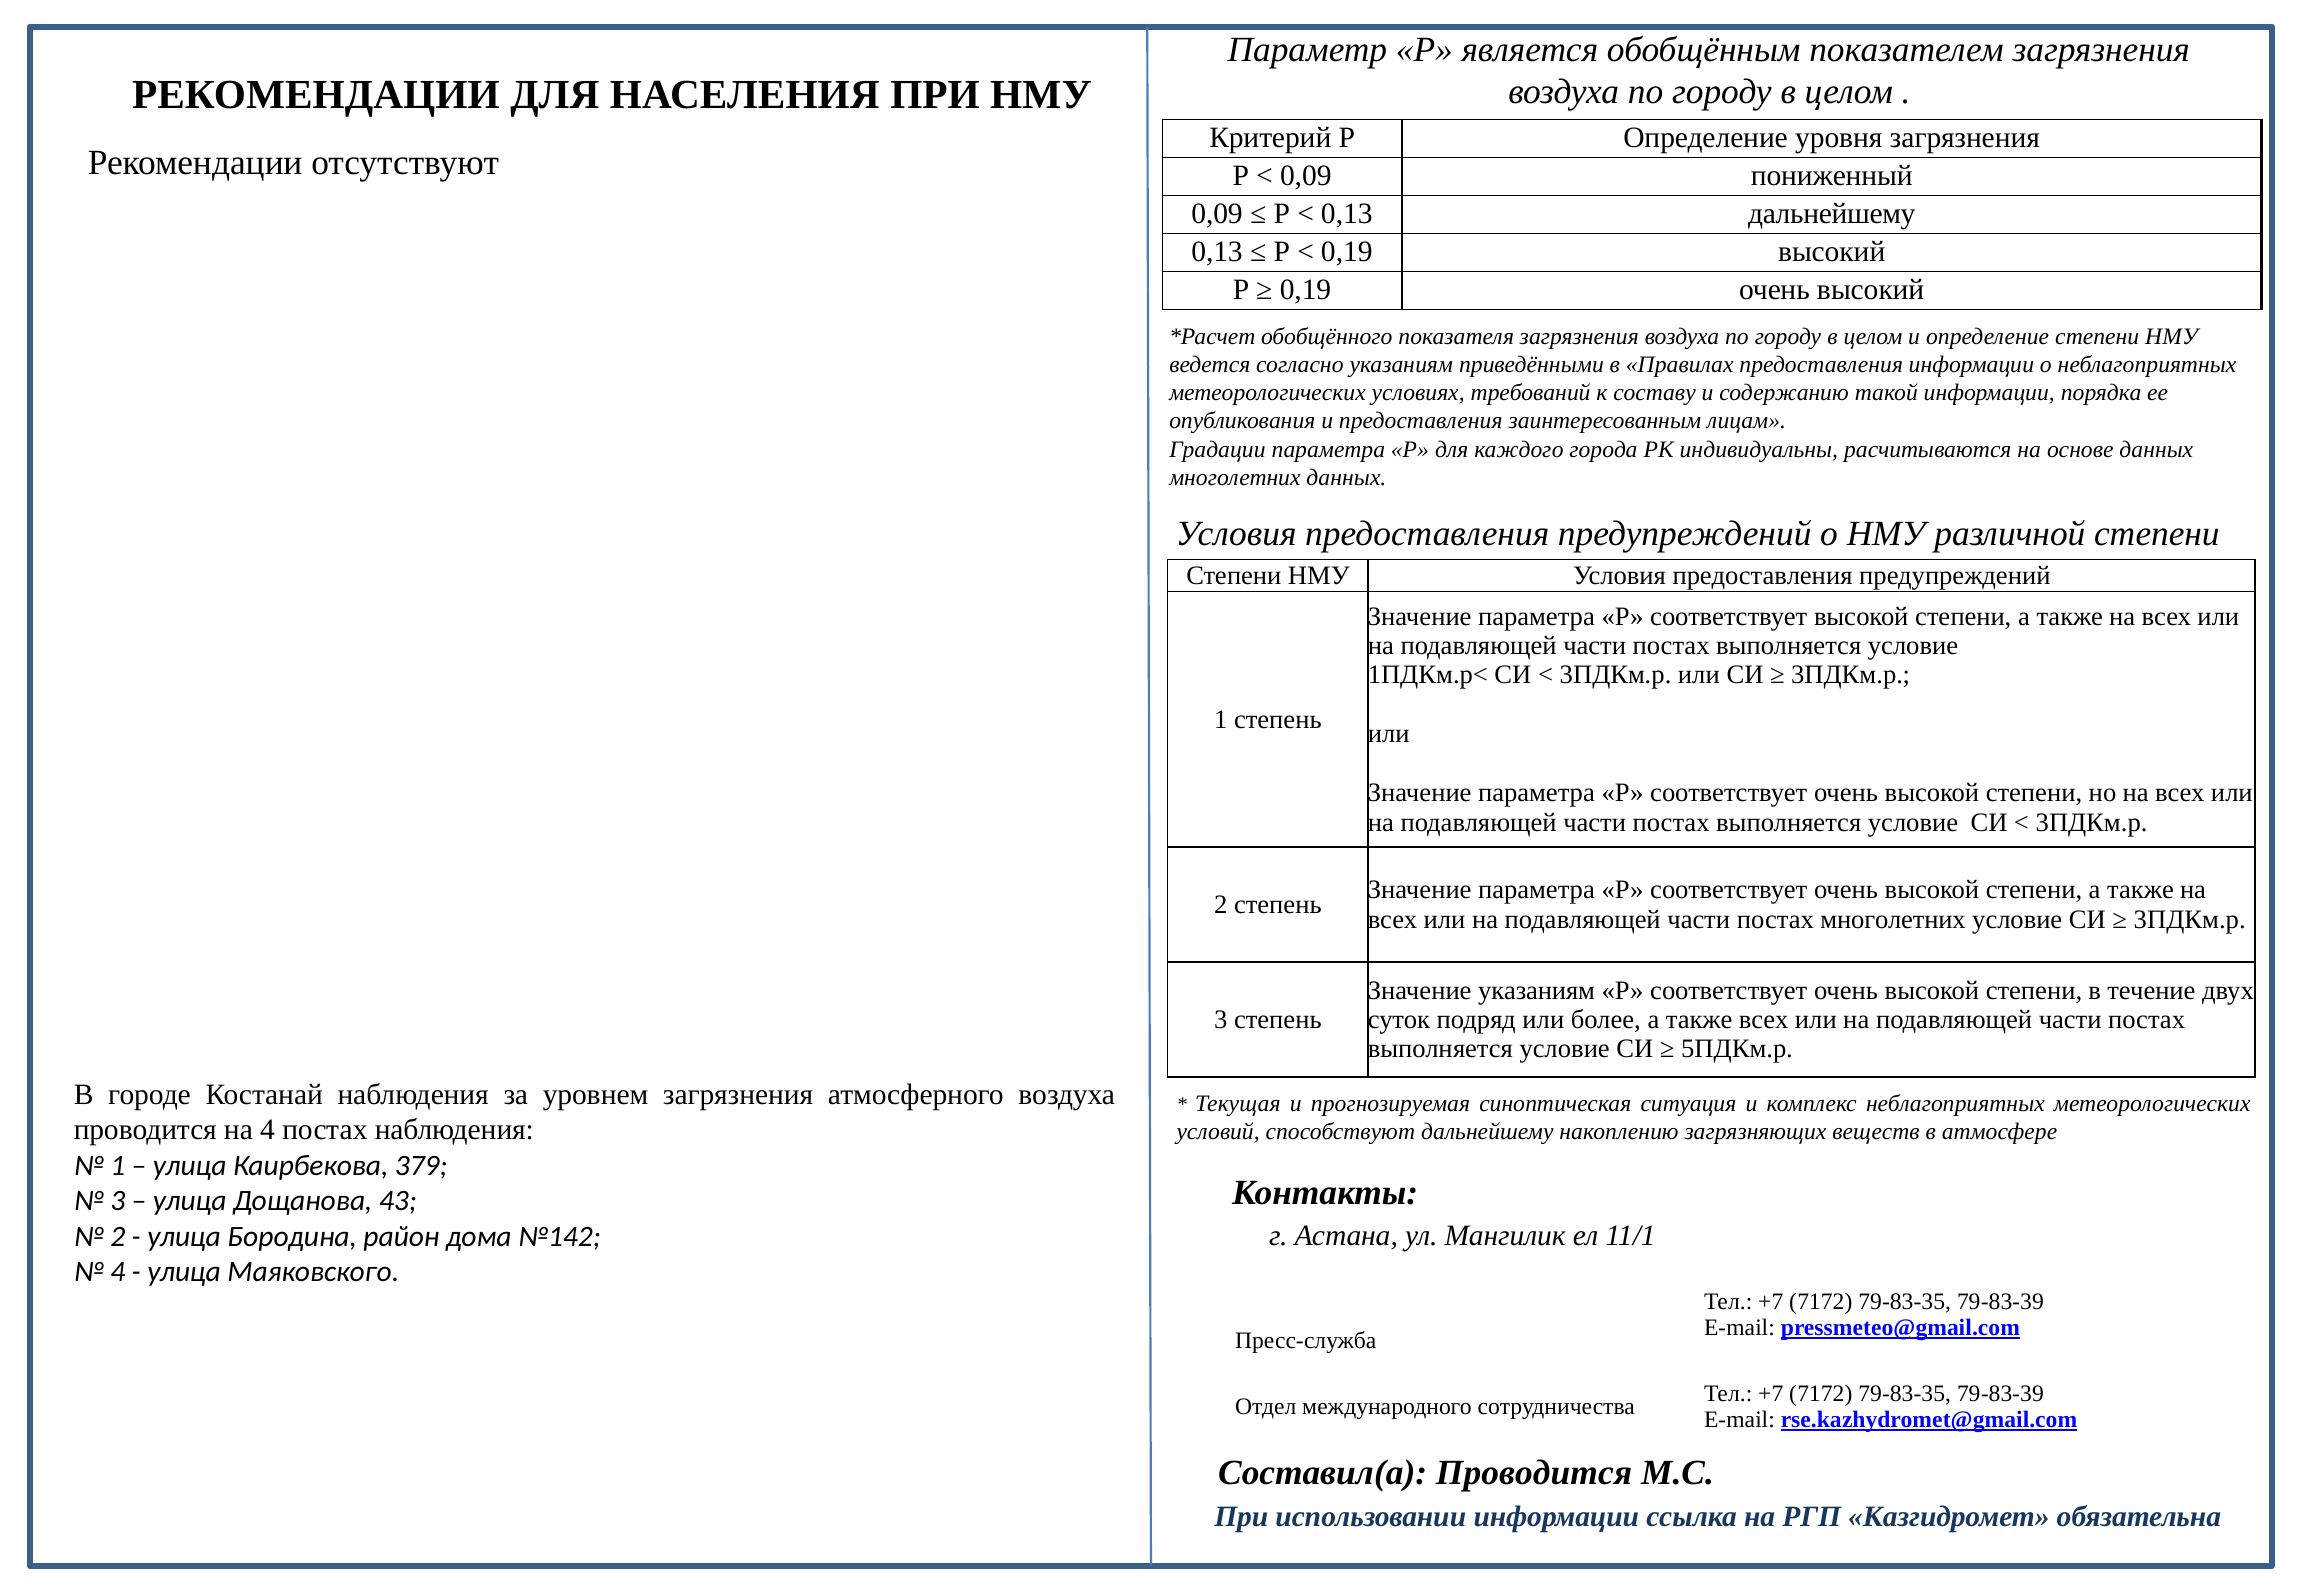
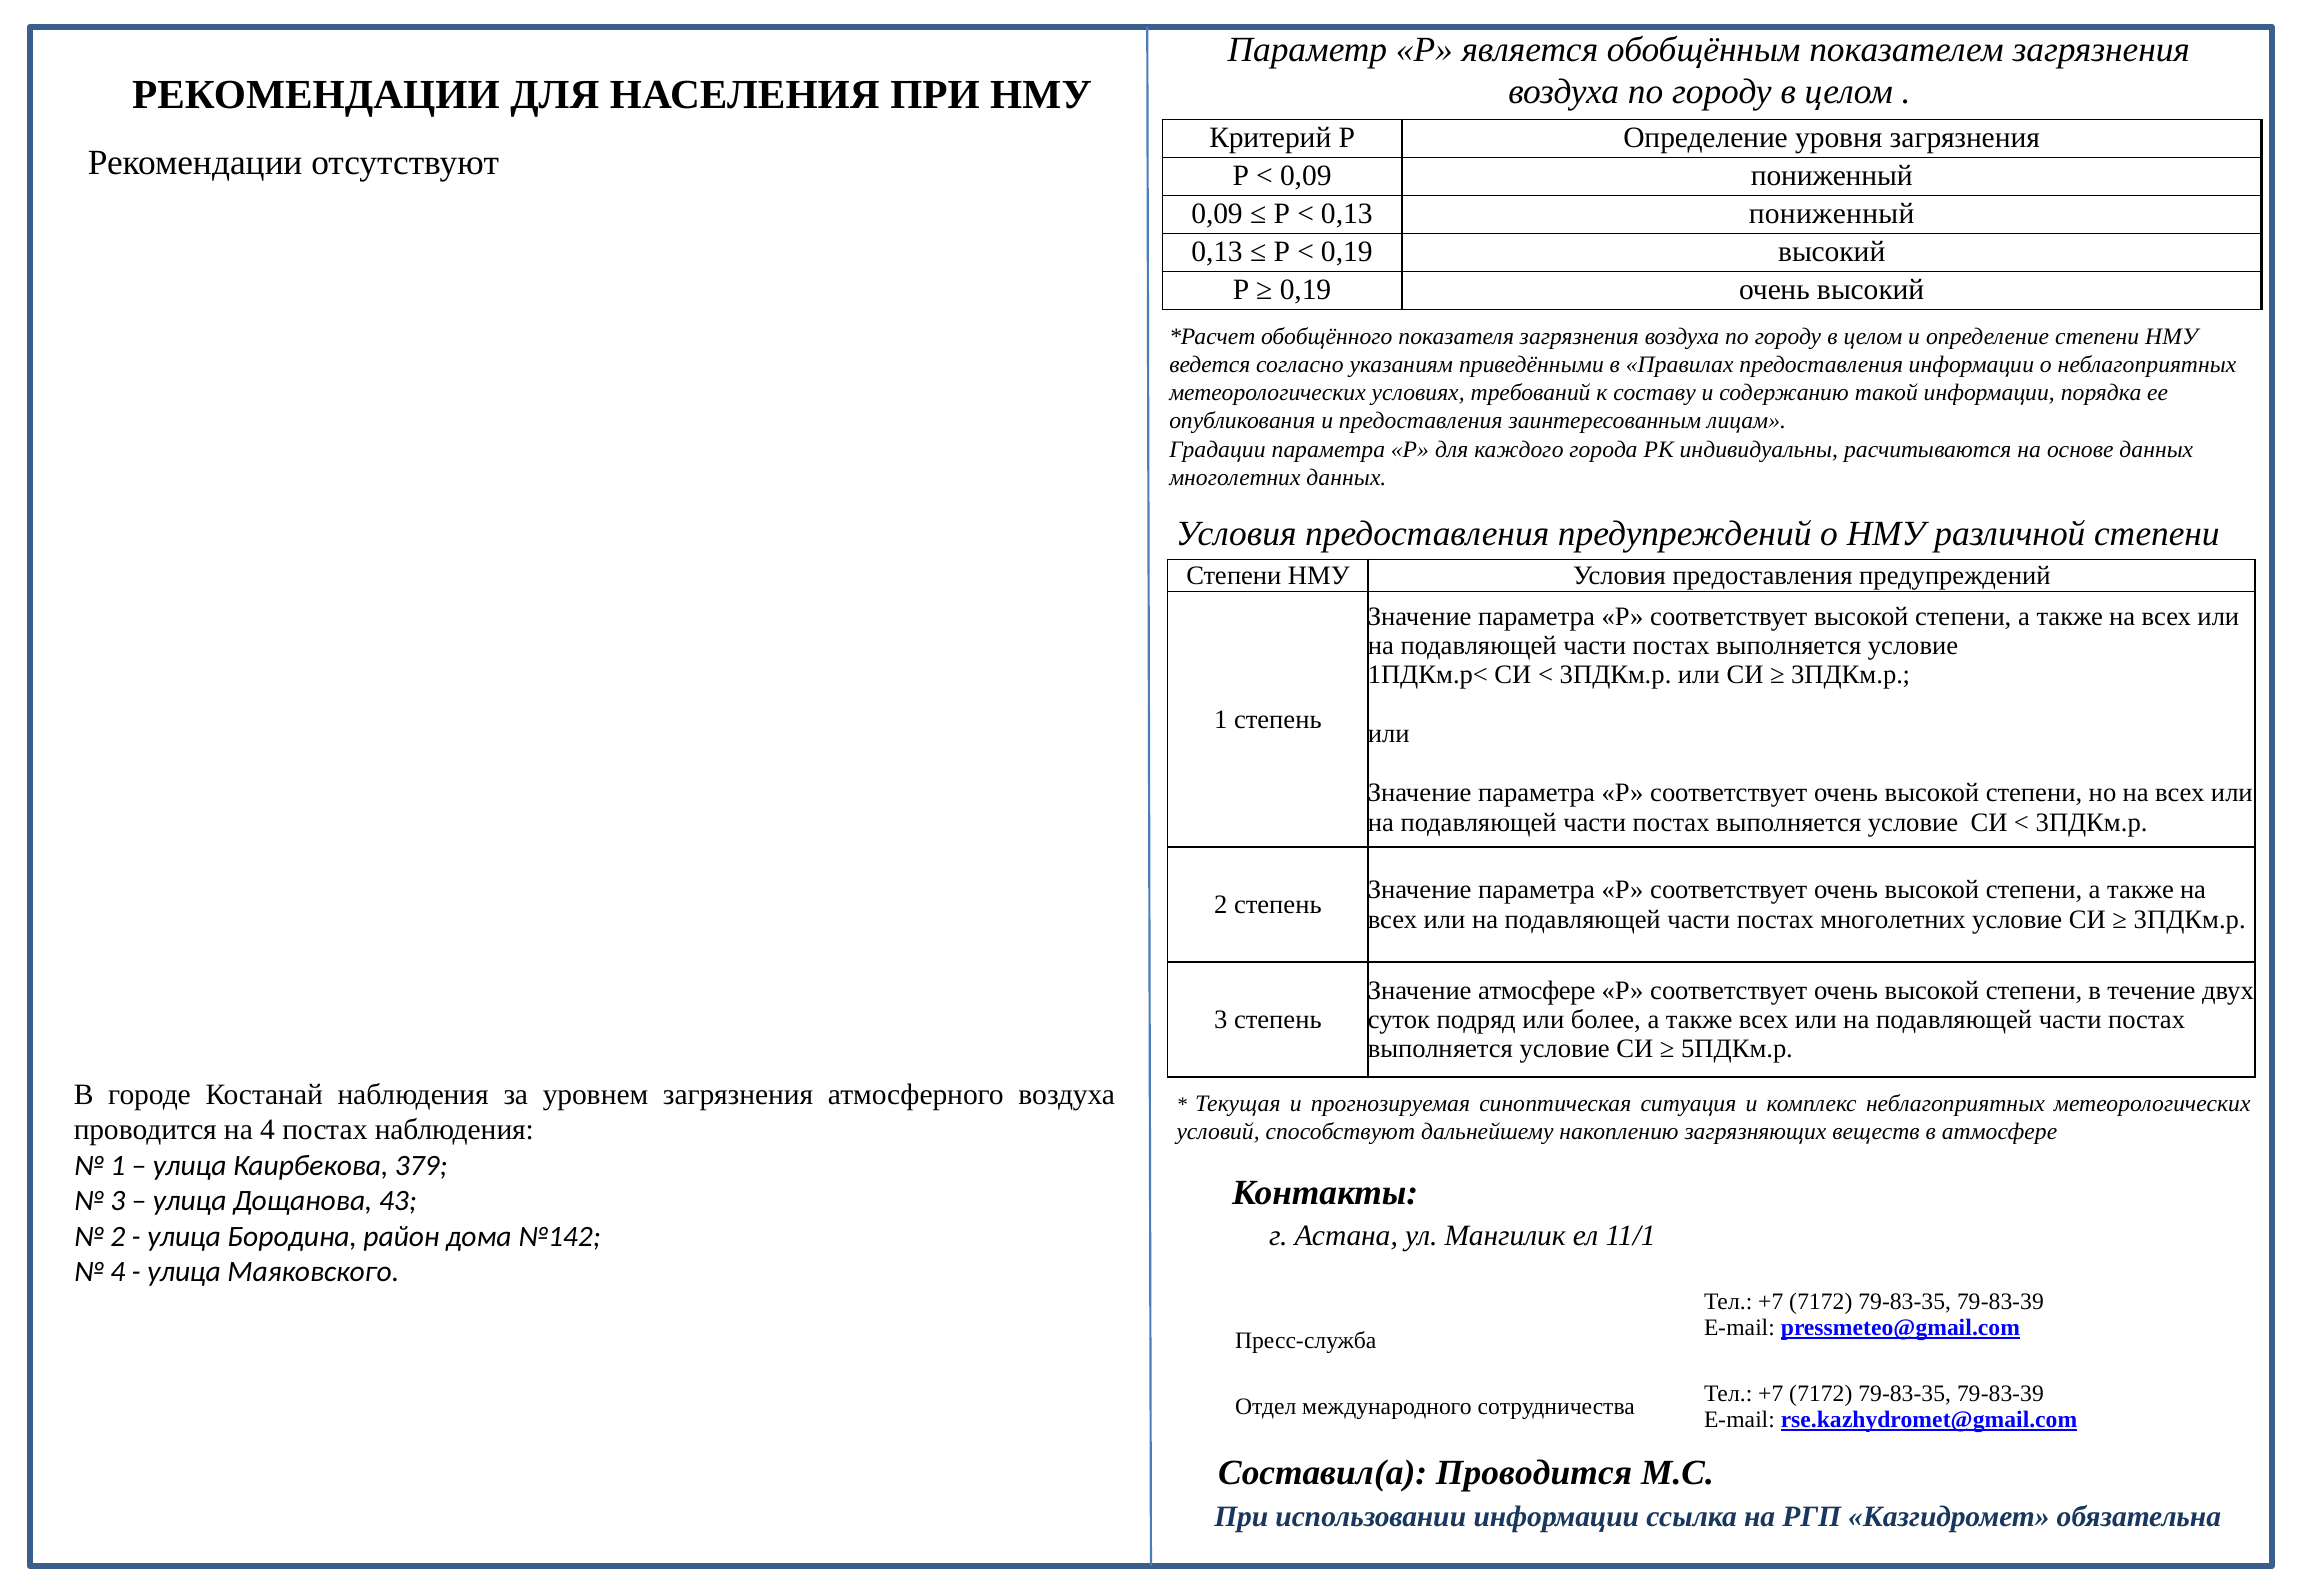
0,13 дальнейшему: дальнейшему -> пониженный
Значение указаниям: указаниям -> атмосфере
